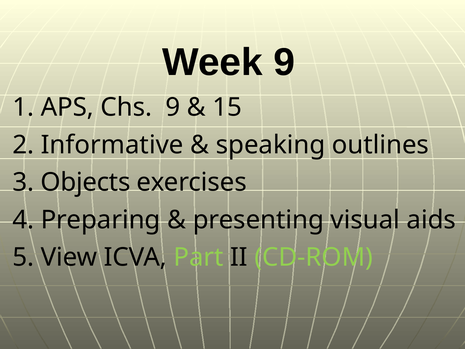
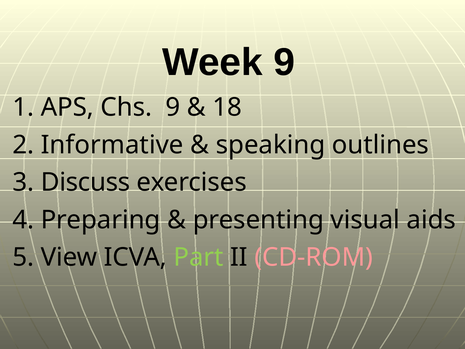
15: 15 -> 18
Objects: Objects -> Discuss
CD-ROM colour: light green -> pink
